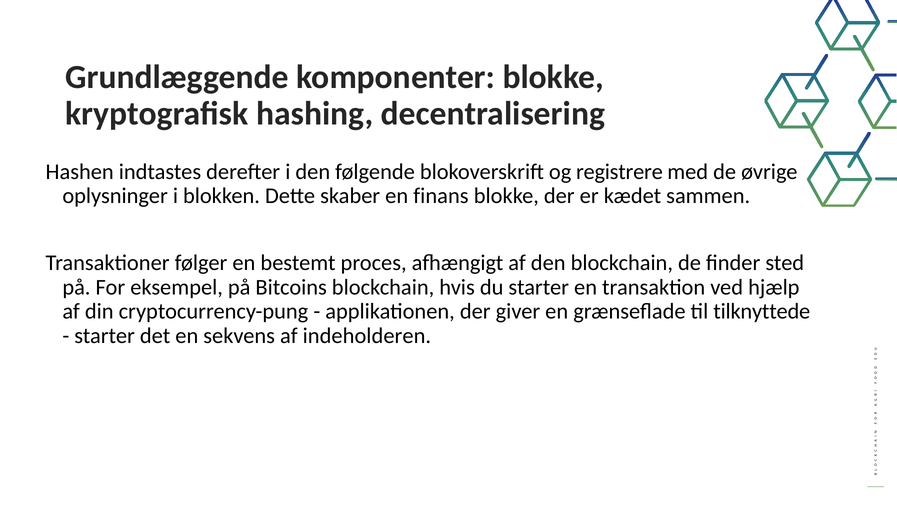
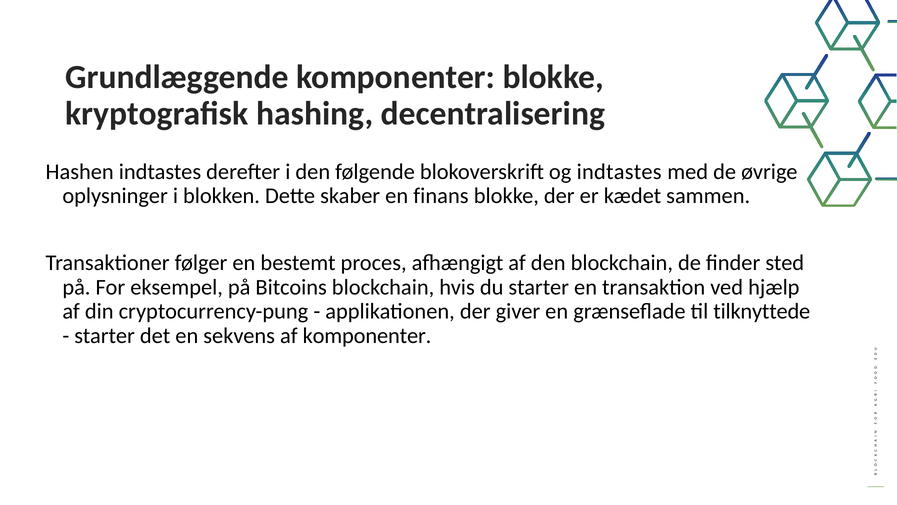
og registrere: registrere -> indtastes
af indeholderen: indeholderen -> komponenter
